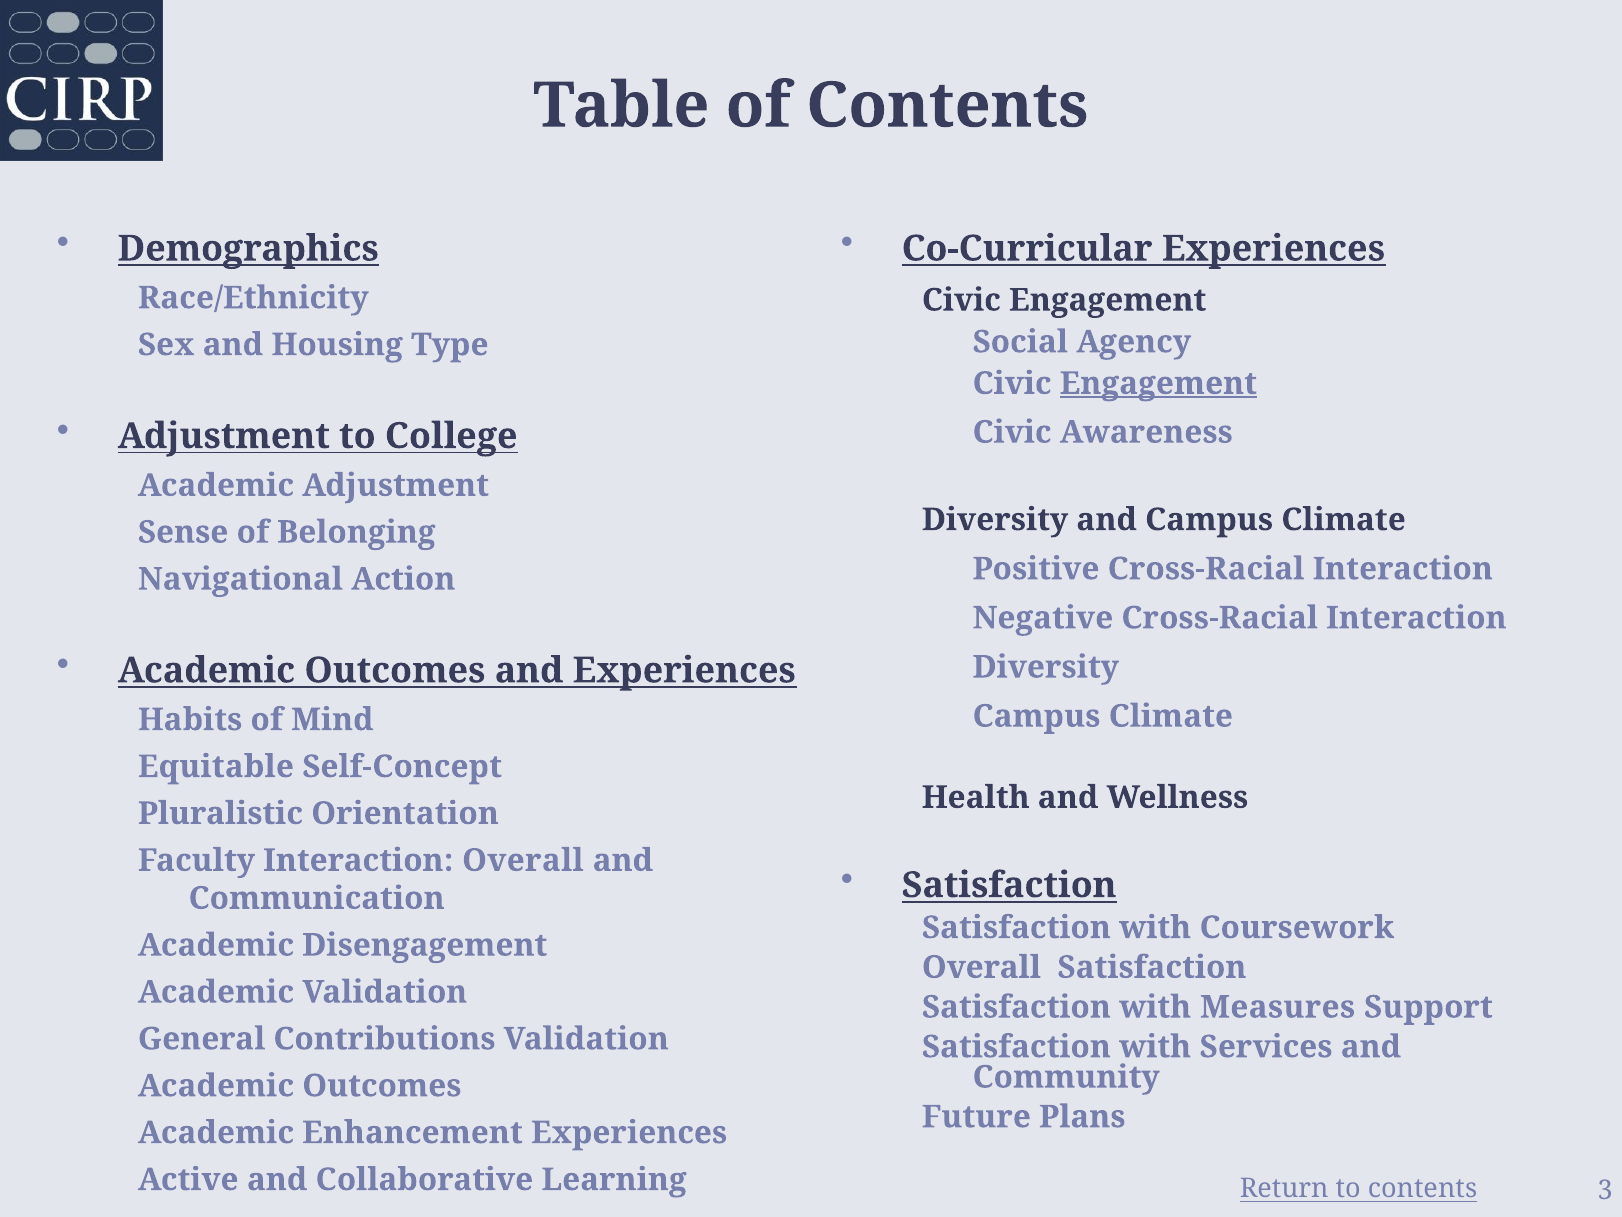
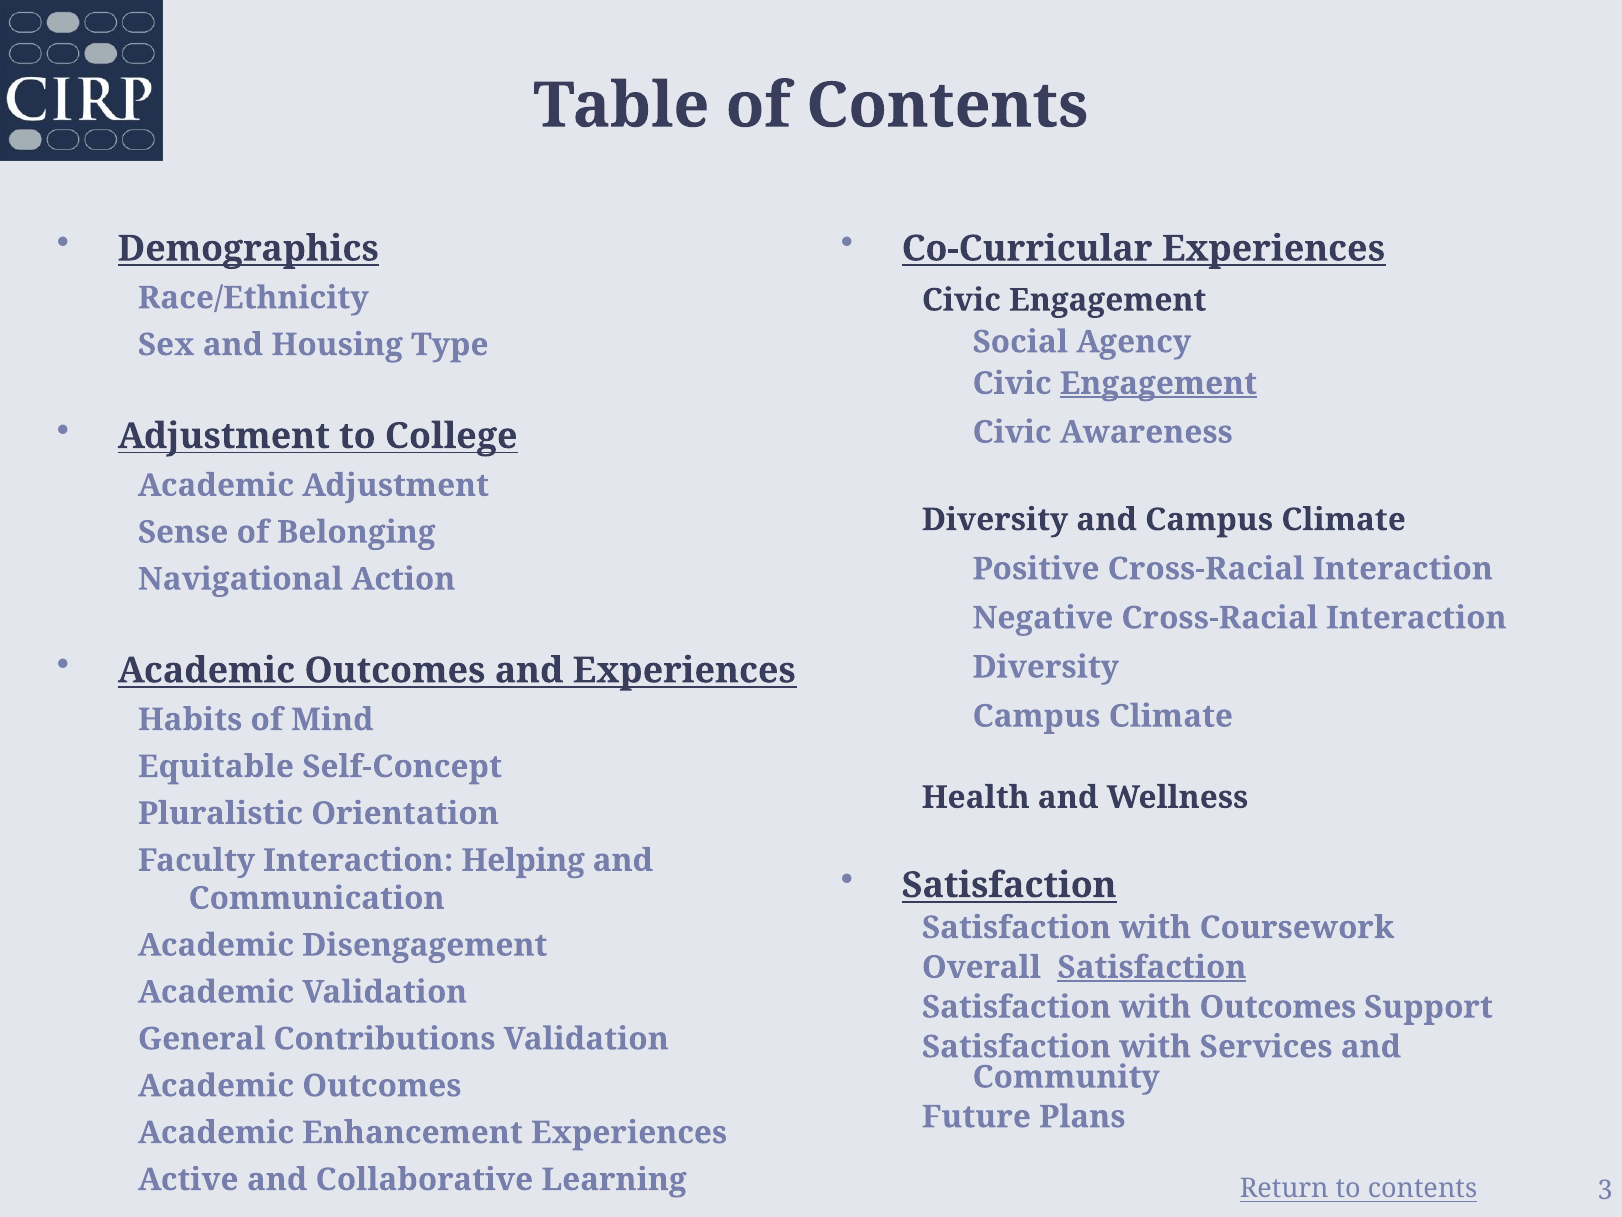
Interaction Overall: Overall -> Helping
Satisfaction at (1152, 967) underline: none -> present
with Measures: Measures -> Outcomes
